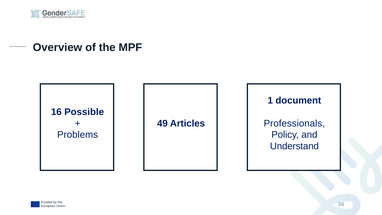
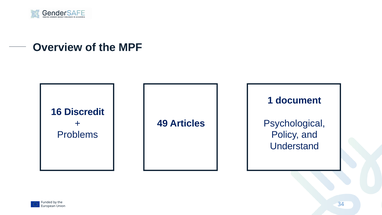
Possible: Possible -> Discredit
Professionals: Professionals -> Psychological
